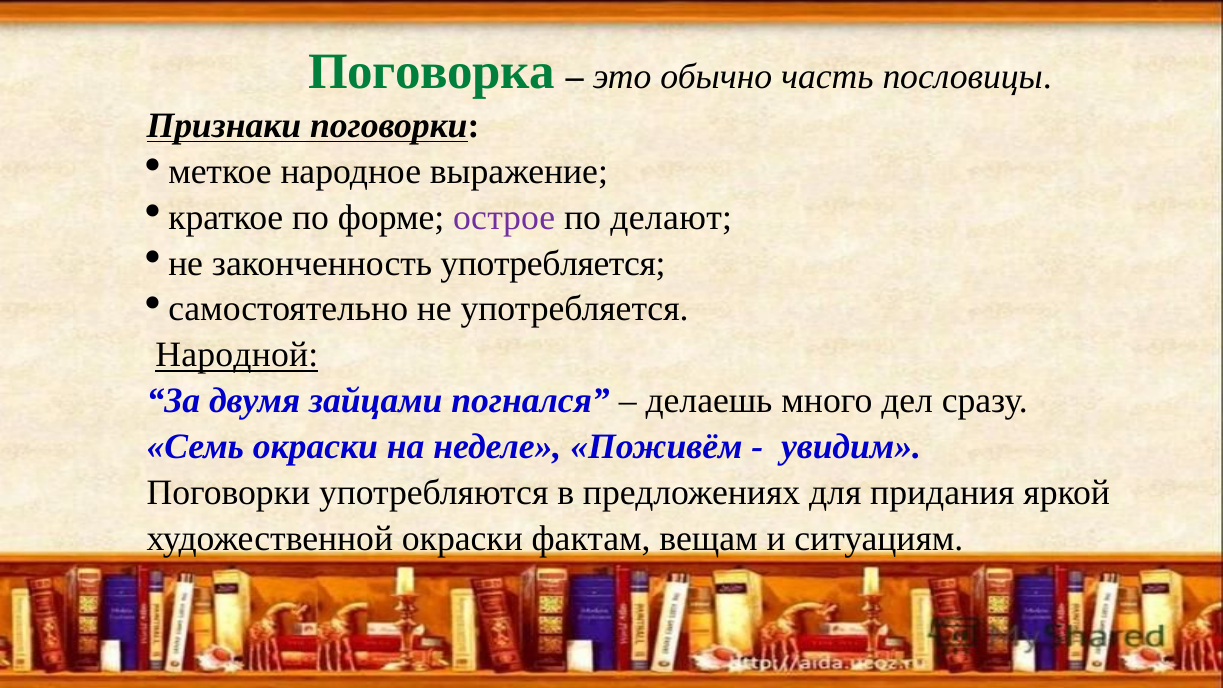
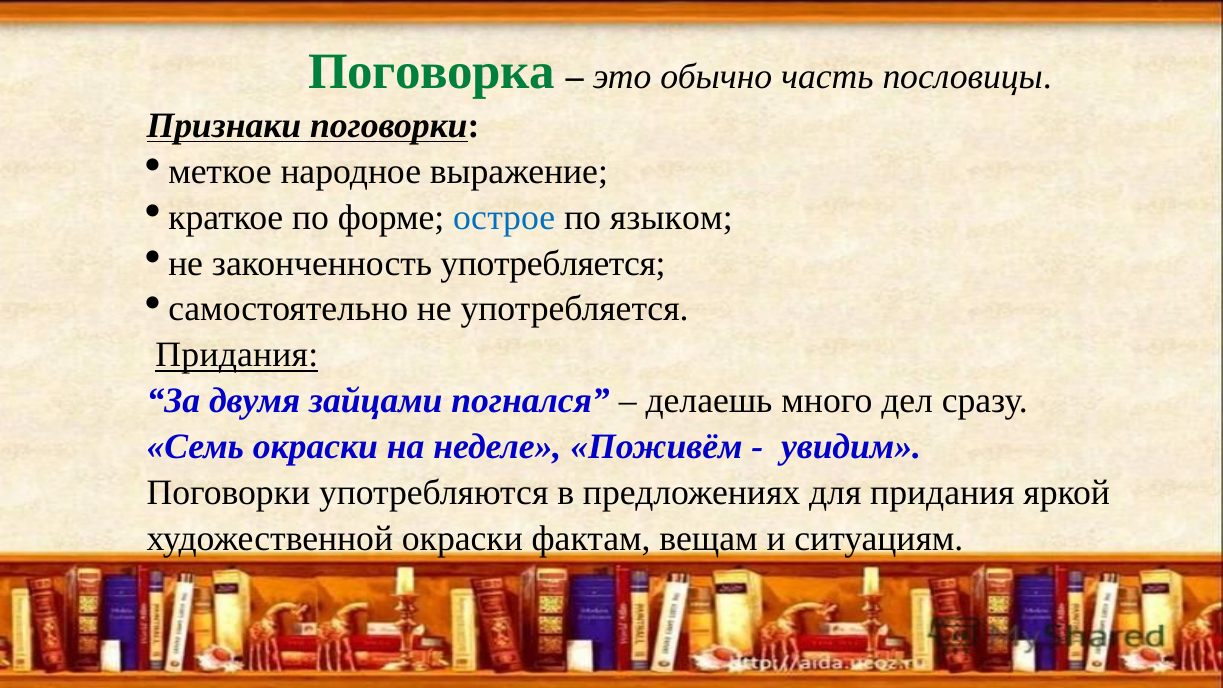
острое colour: purple -> blue
делают: делают -> языком
Народной at (237, 355): Народной -> Придания
